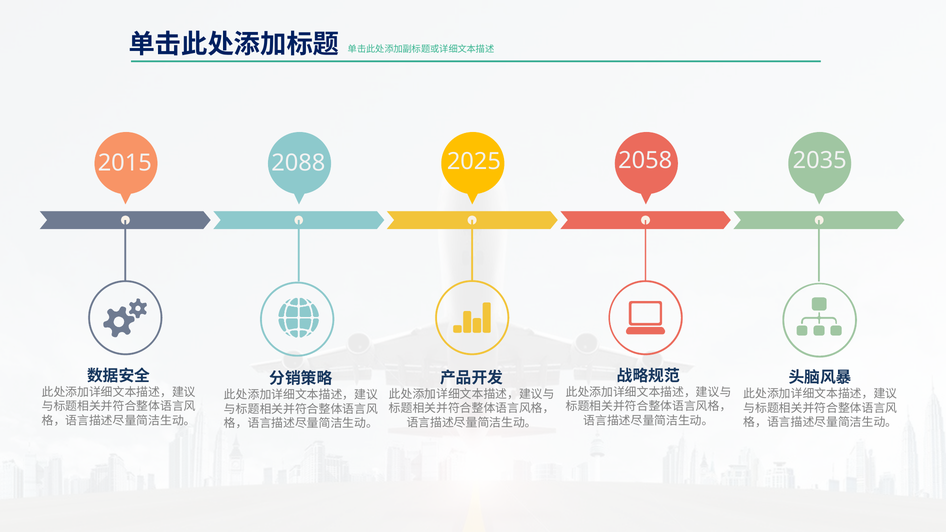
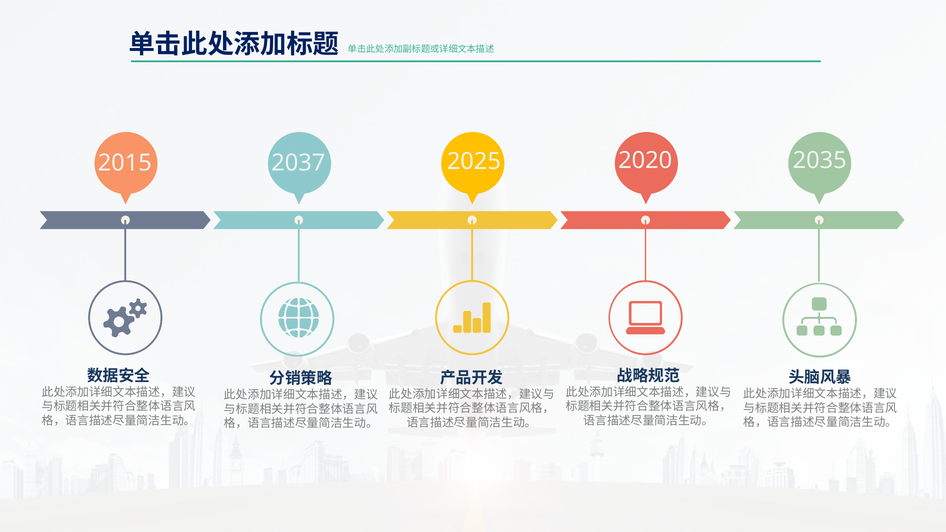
2088: 2088 -> 2037
2058: 2058 -> 2020
